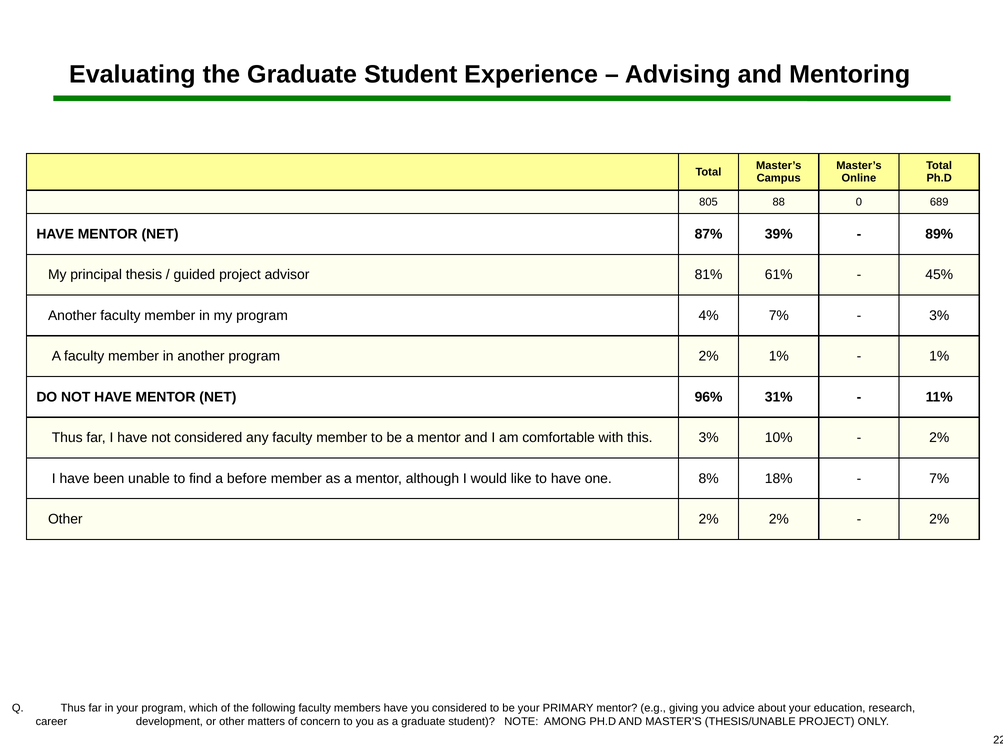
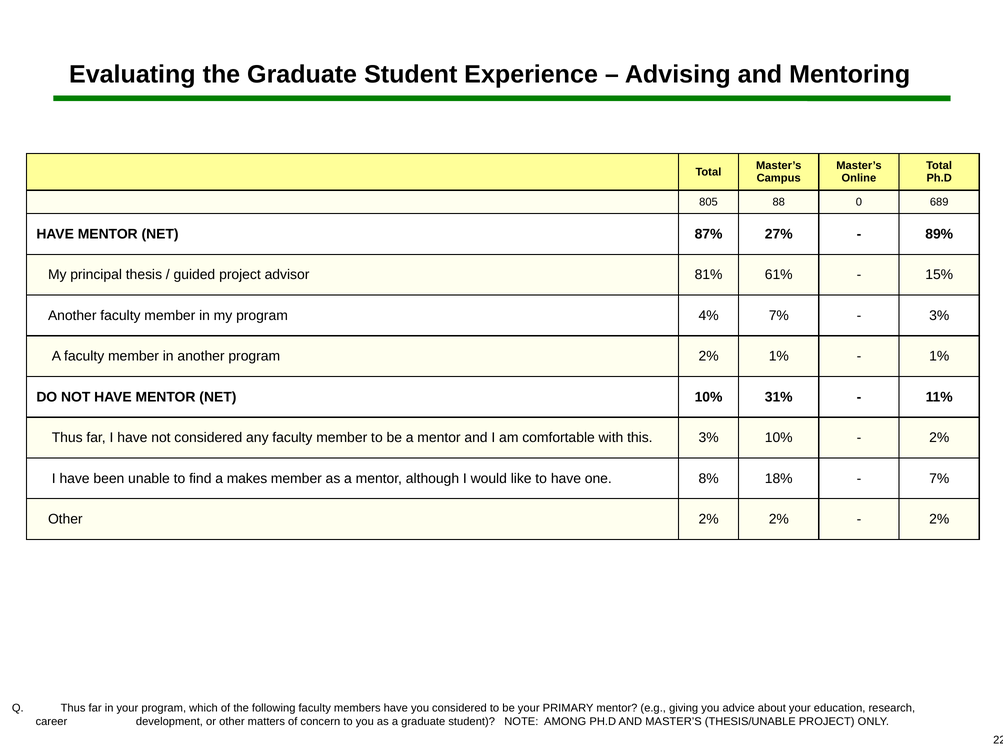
39%: 39% -> 27%
45%: 45% -> 15%
NET 96%: 96% -> 10%
before: before -> makes
